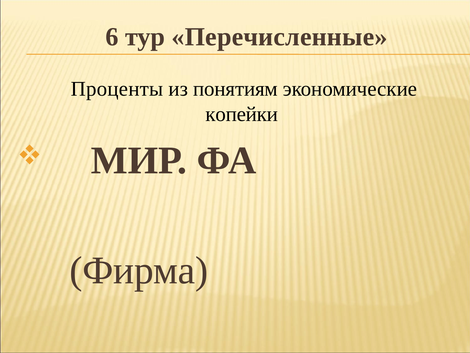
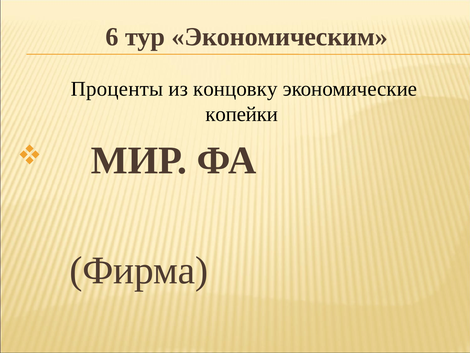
Перечисленные: Перечисленные -> Экономическим
понятиям: понятиям -> концовку
